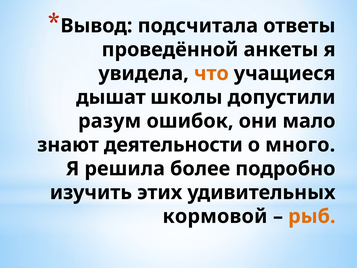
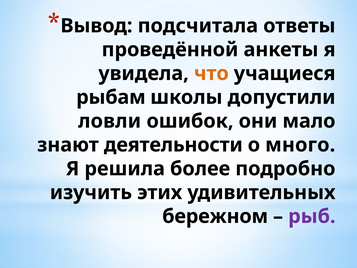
дышат: дышат -> рыбам
разум: разум -> ловли
кормовой: кормовой -> бережном
рыб colour: orange -> purple
